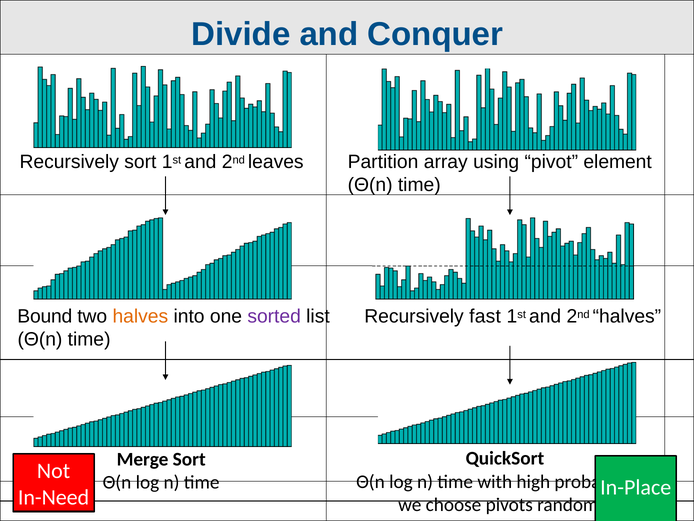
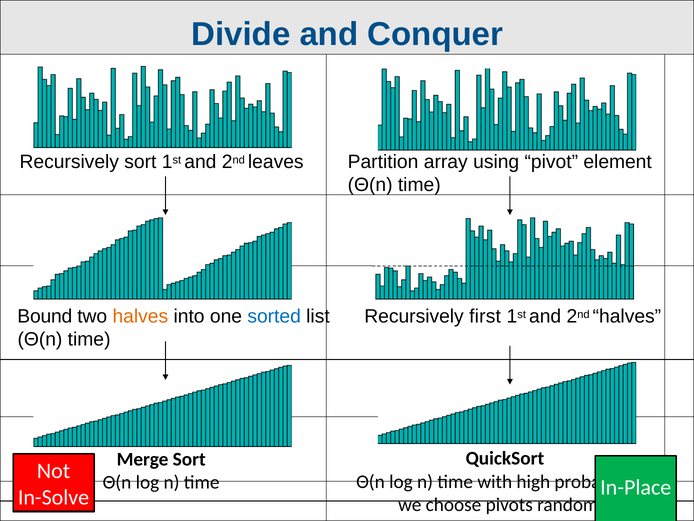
sorted colour: purple -> blue
fast: fast -> first
In-Need: In-Need -> In-Solve
